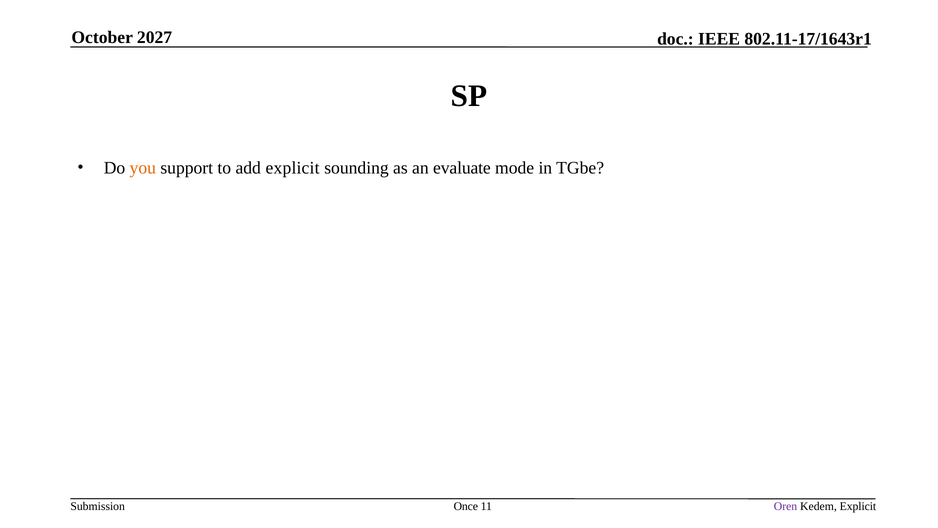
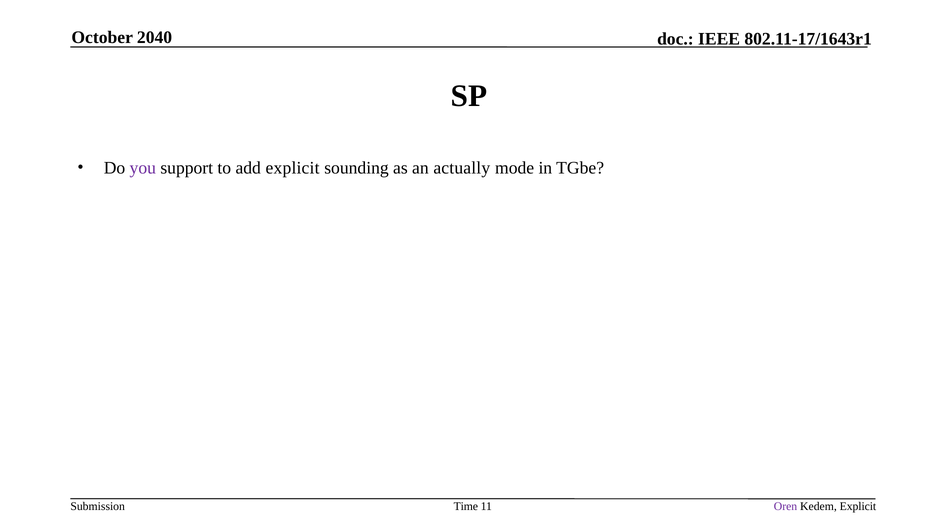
2027: 2027 -> 2040
you colour: orange -> purple
evaluate: evaluate -> actually
Once: Once -> Time
